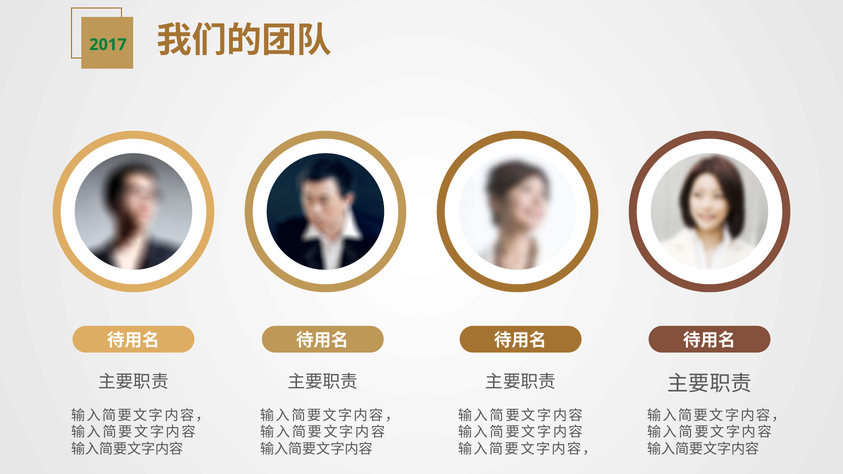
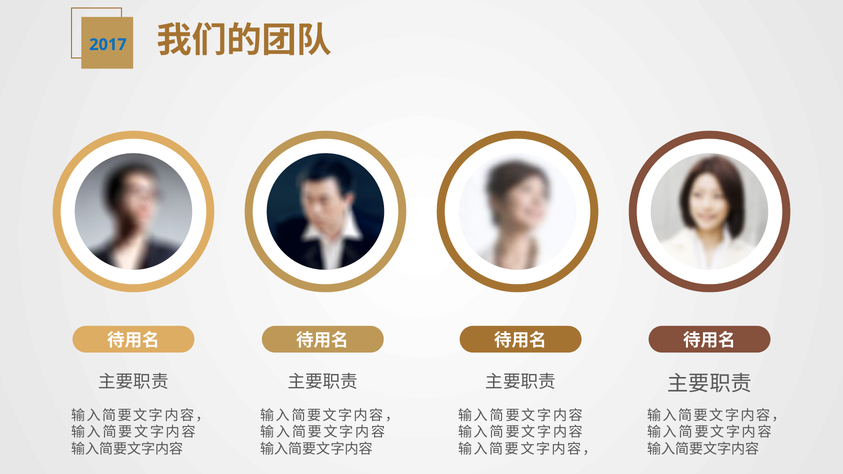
2017 colour: green -> blue
